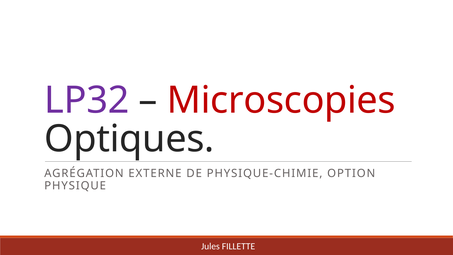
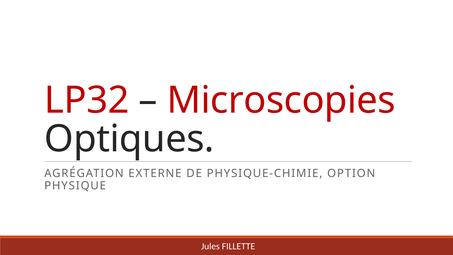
LP32 colour: purple -> red
